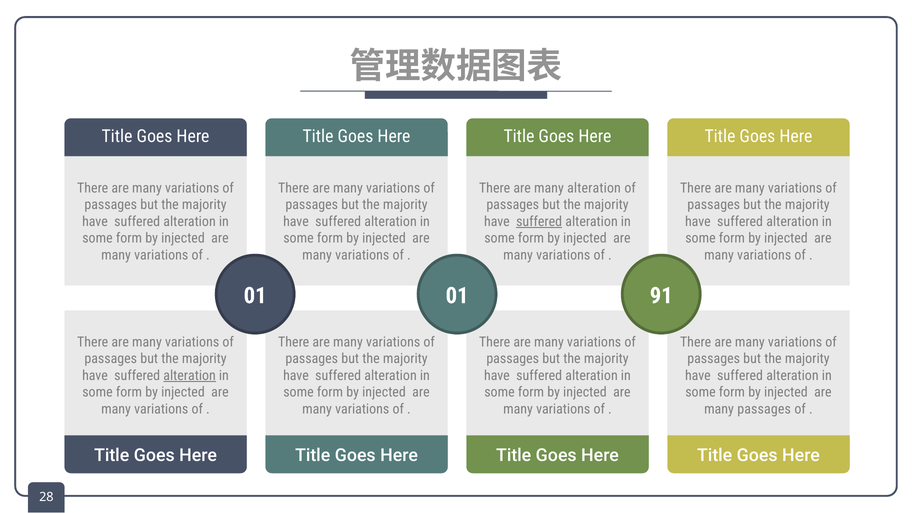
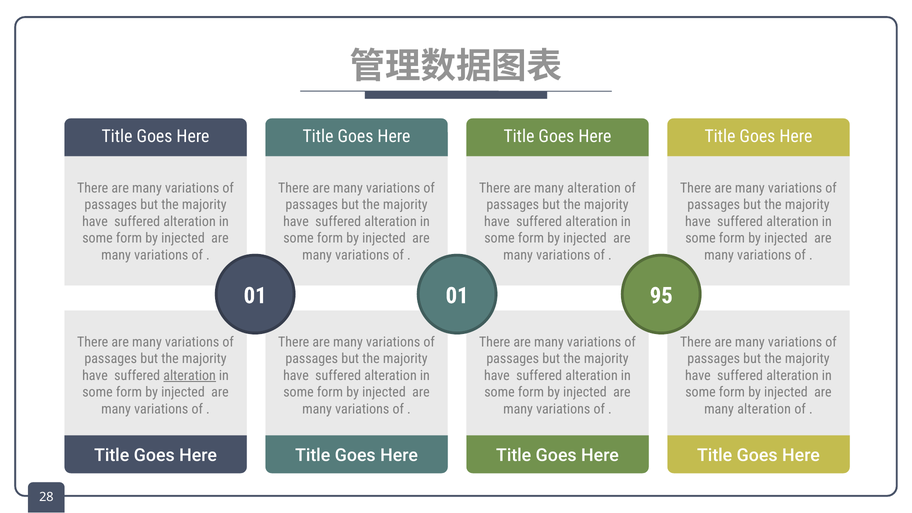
suffered at (539, 222) underline: present -> none
91: 91 -> 95
passages at (764, 409): passages -> alteration
